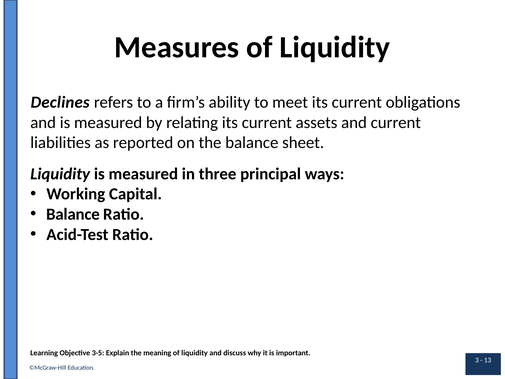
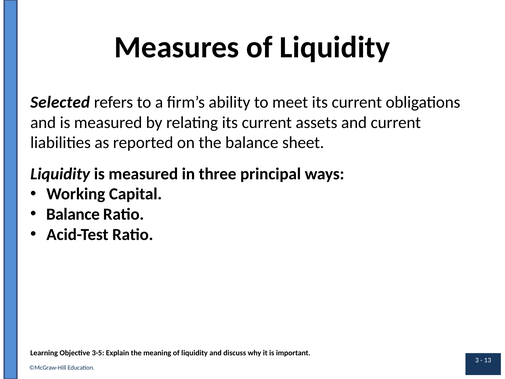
Declines: Declines -> Selected
